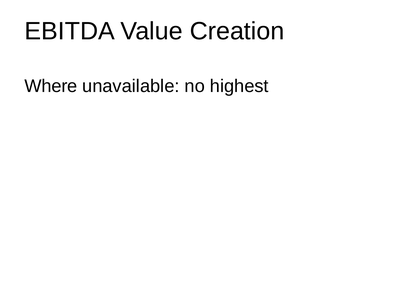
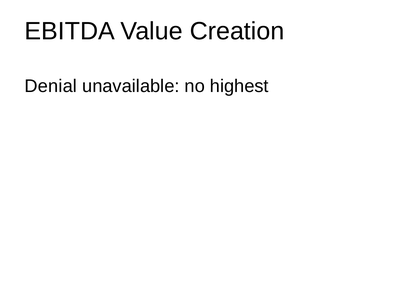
Where: Where -> Denial
